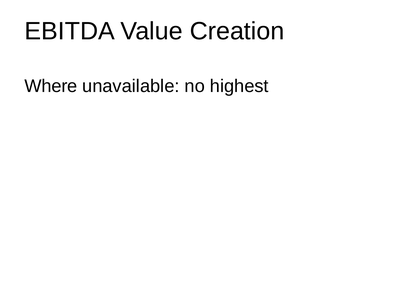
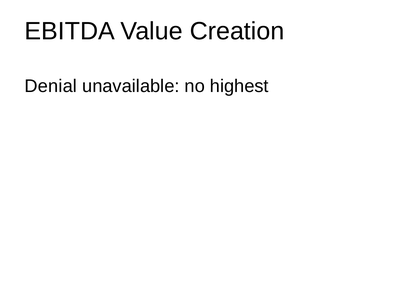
Where: Where -> Denial
